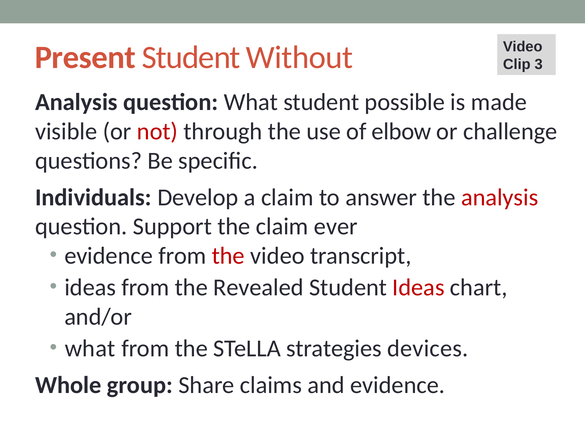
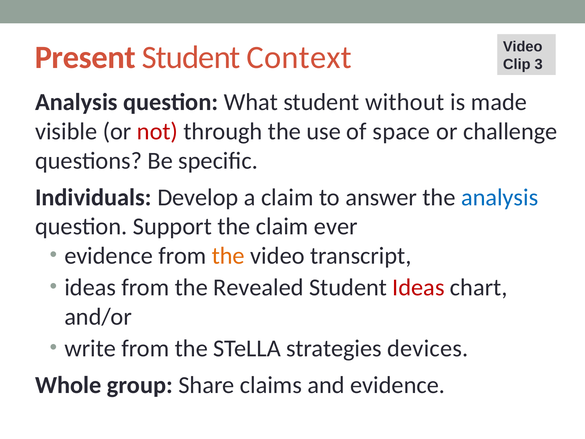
Without: Without -> Context
possible: possible -> without
elbow: elbow -> space
analysis at (500, 197) colour: red -> blue
the at (228, 256) colour: red -> orange
what at (90, 348): what -> write
